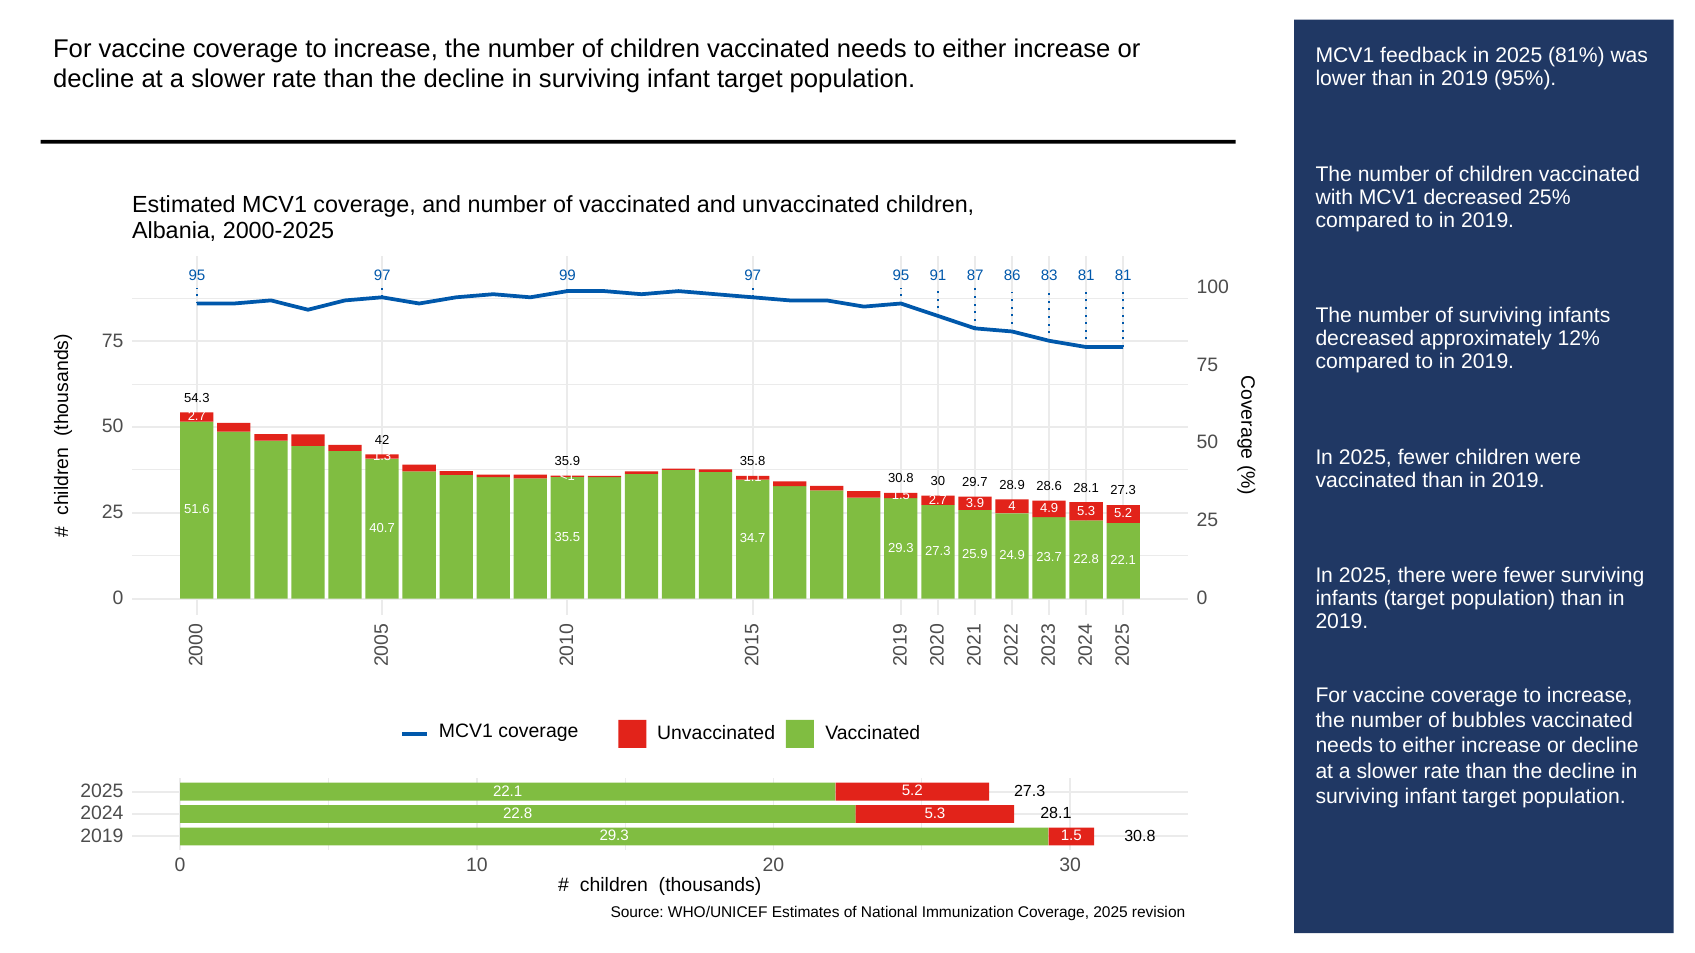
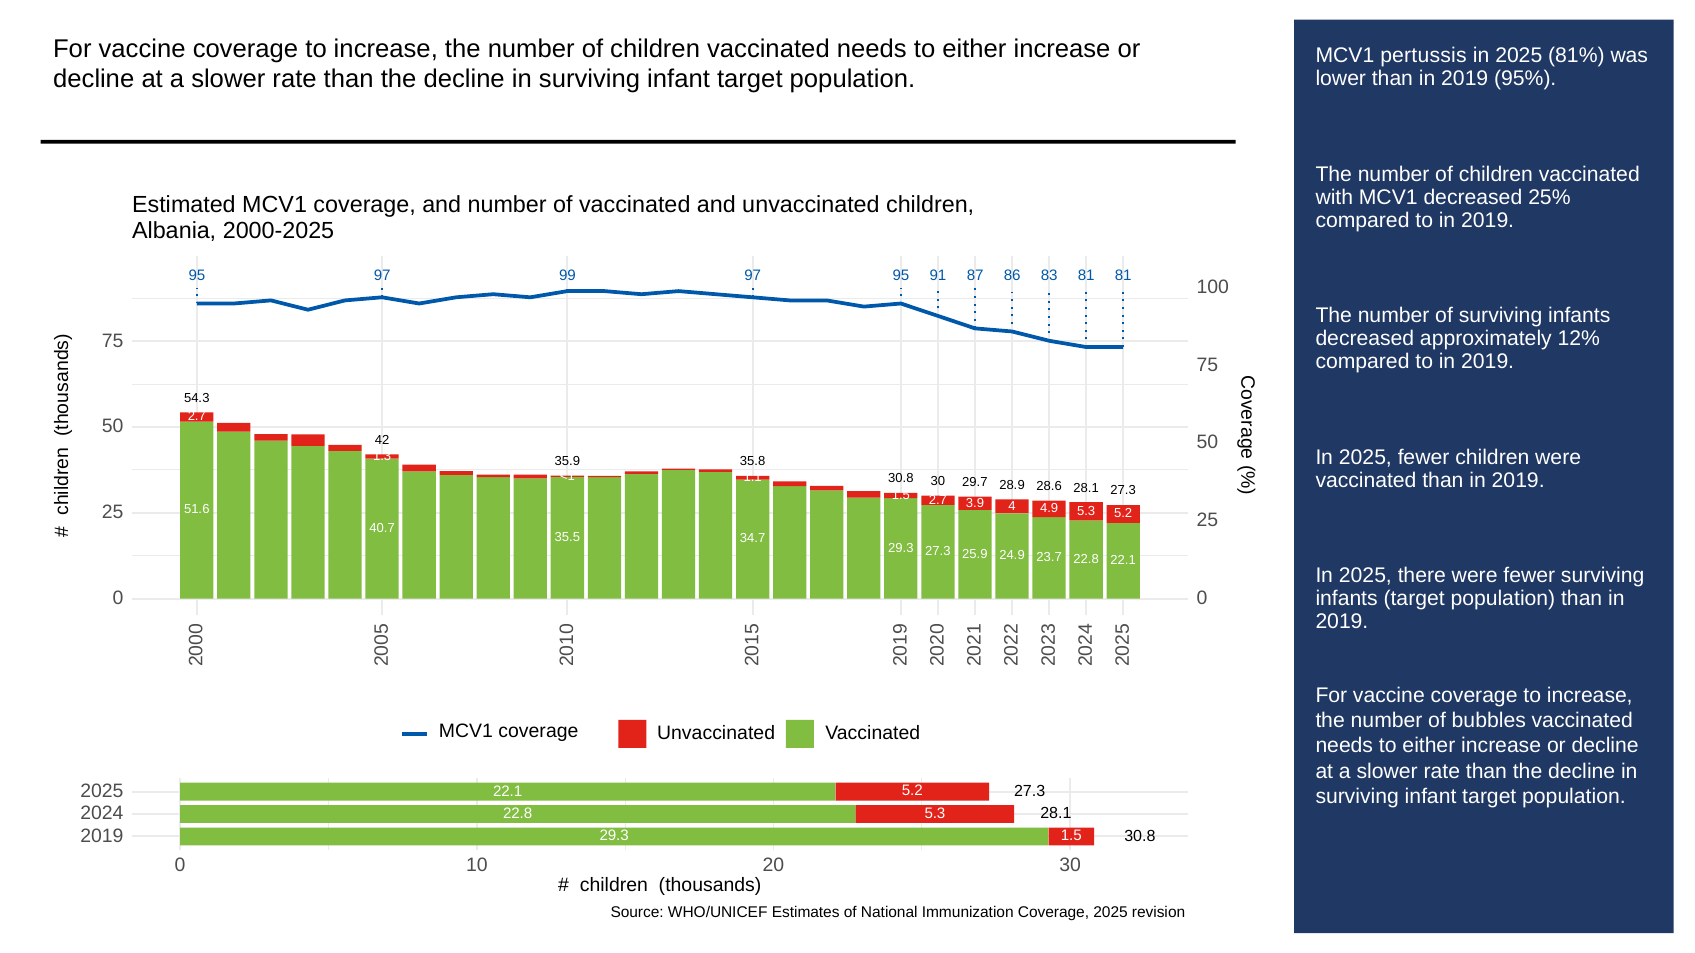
feedback: feedback -> pertussis
